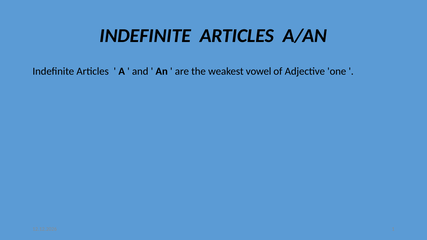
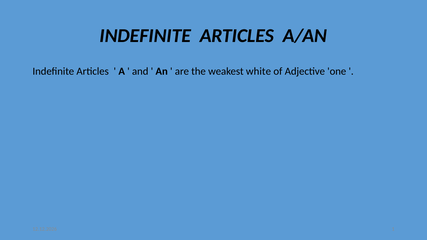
vowel: vowel -> white
